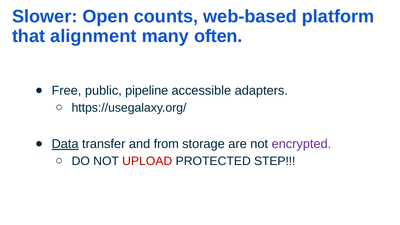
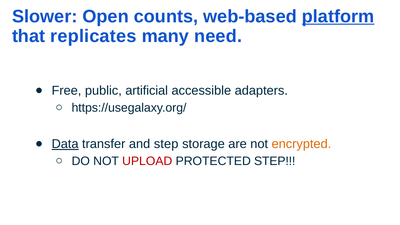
platform underline: none -> present
alignment: alignment -> replicates
often: often -> need
pipeline: pipeline -> artificial
and from: from -> step
encrypted colour: purple -> orange
